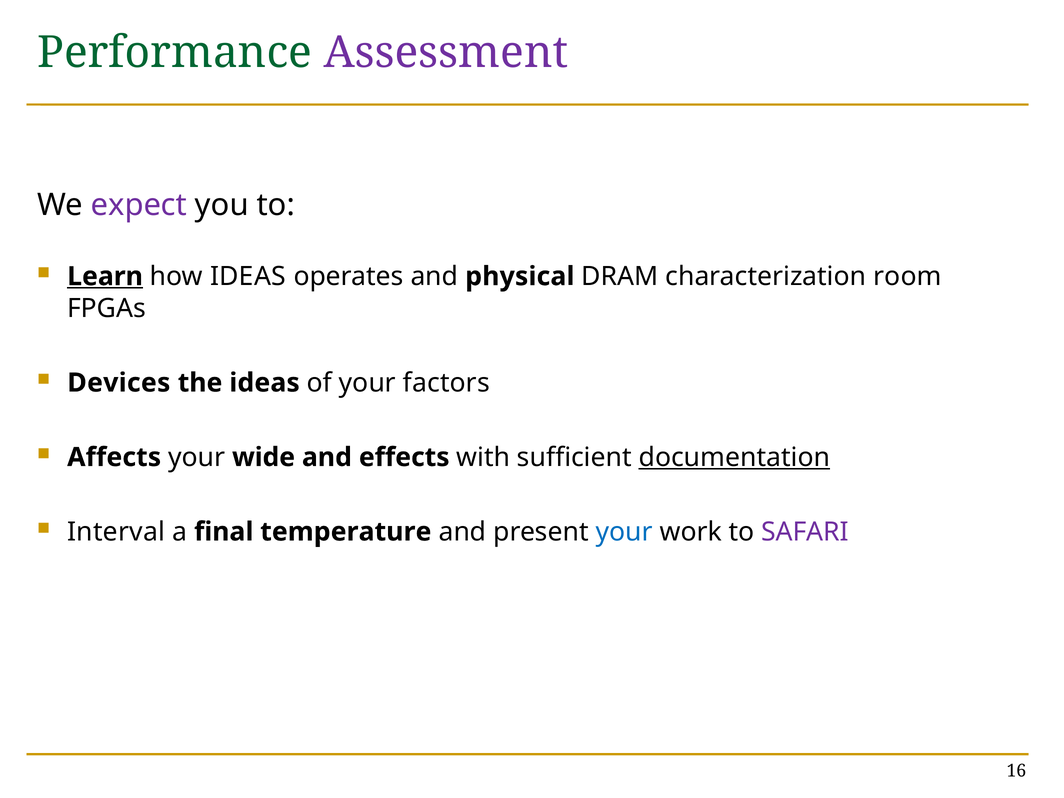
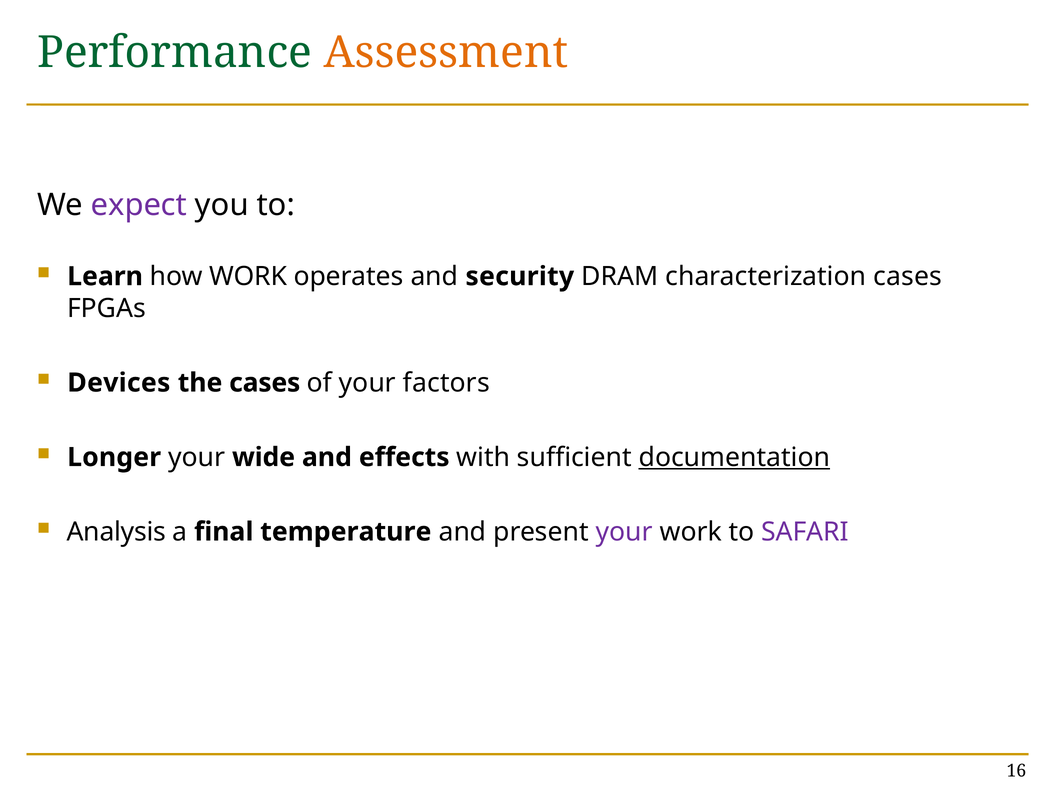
Assessment colour: purple -> orange
Learn underline: present -> none
how IDEAS: IDEAS -> WORK
physical: physical -> security
characterization room: room -> cases
the ideas: ideas -> cases
Affects: Affects -> Longer
Interval: Interval -> Analysis
your at (624, 532) colour: blue -> purple
